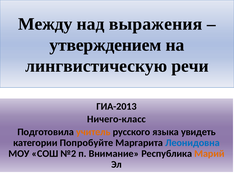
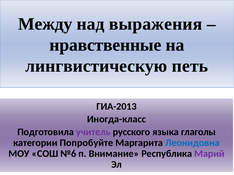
утверждением: утверждением -> нравственные
речи: речи -> петь
Ничего-класс: Ничего-класс -> Иногда-класс
учитель colour: orange -> purple
увидеть: увидеть -> глаголы
№2: №2 -> №6
Марий colour: orange -> purple
